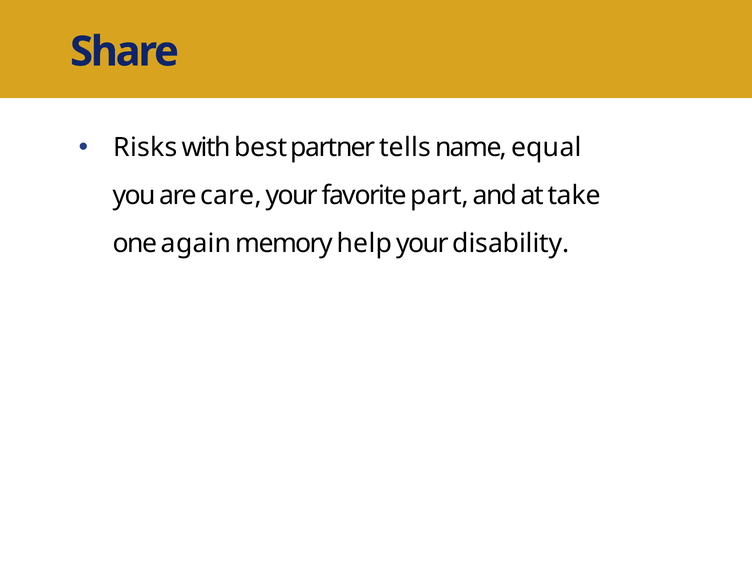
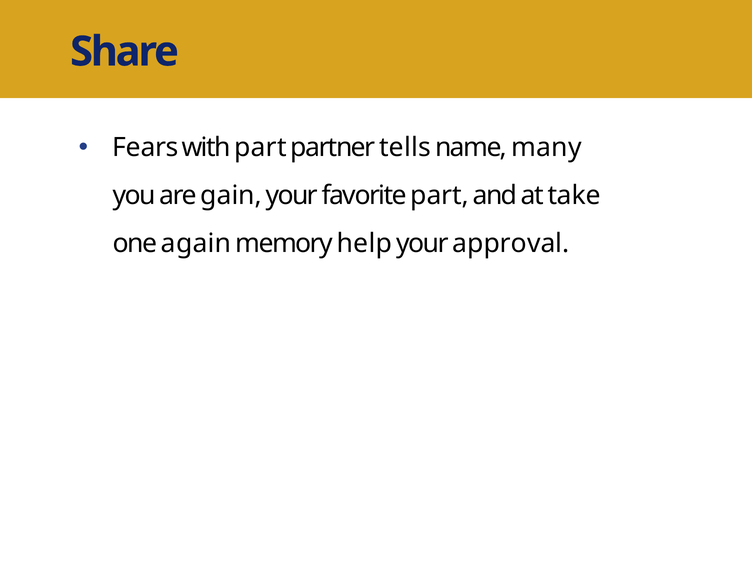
Risks: Risks -> Fears
with best: best -> part
equal: equal -> many
care: care -> gain
disability: disability -> approval
